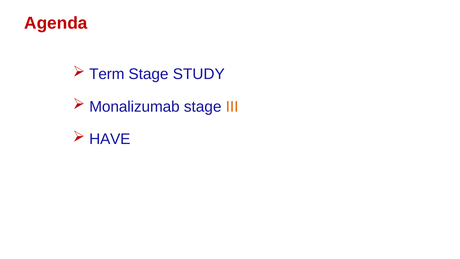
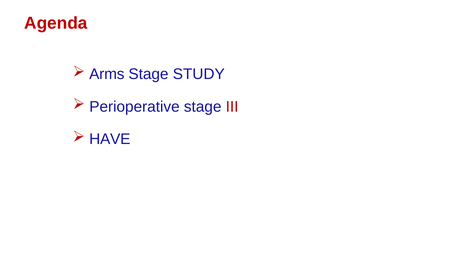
Term: Term -> Arms
Monalizumab: Monalizumab -> Perioperative
III colour: orange -> red
